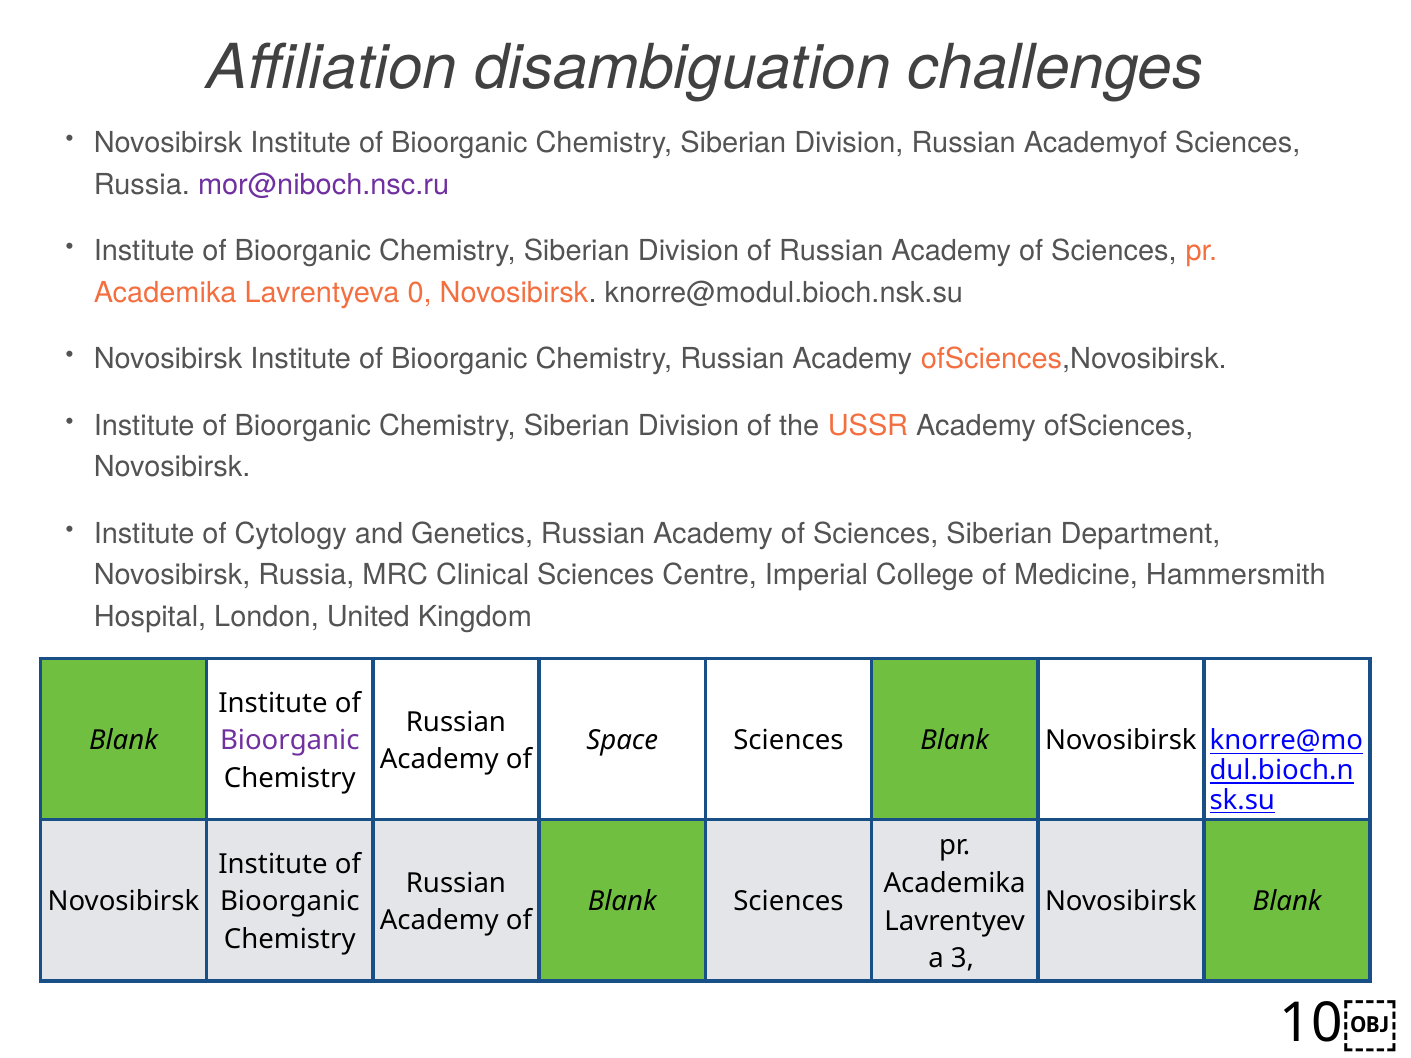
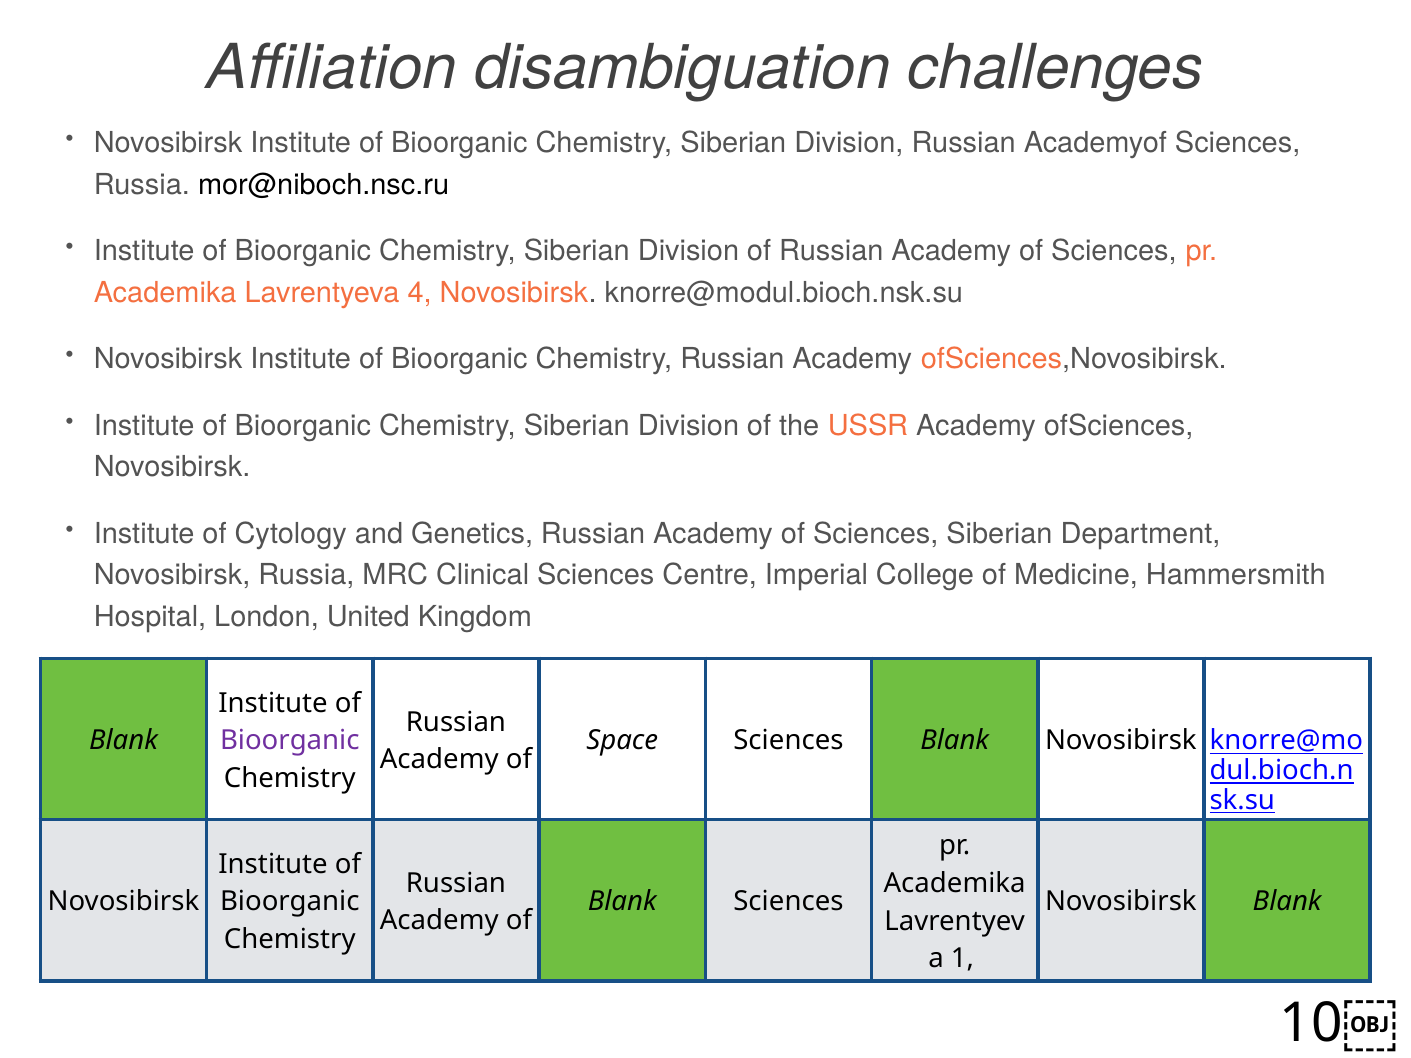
mor@niboch.nsc.ru colour: purple -> black
0: 0 -> 4
3: 3 -> 1
